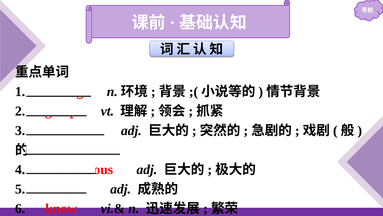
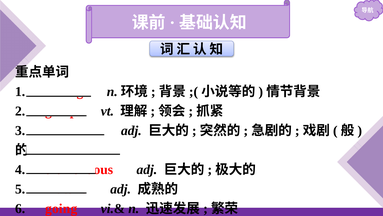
know: know -> going
